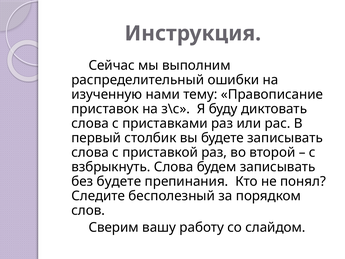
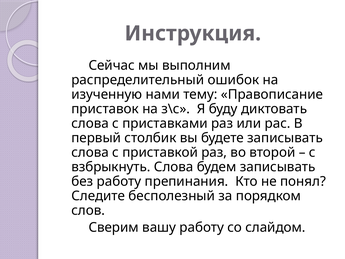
ошибки: ошибки -> ошибок
без будете: будете -> работу
